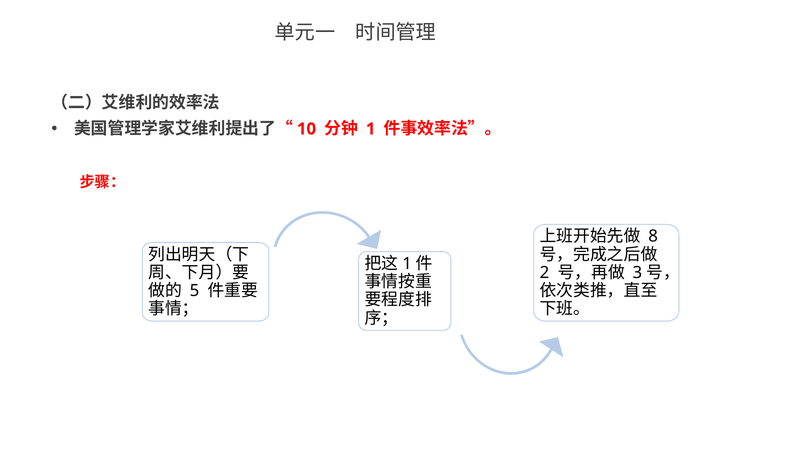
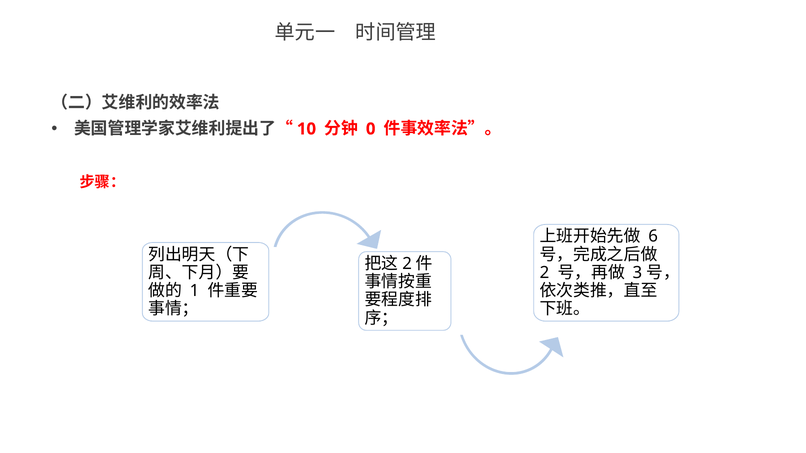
1 at (371, 129): 1 -> 0
8: 8 -> 6
1 at (407, 264): 1 -> 2
5: 5 -> 1
